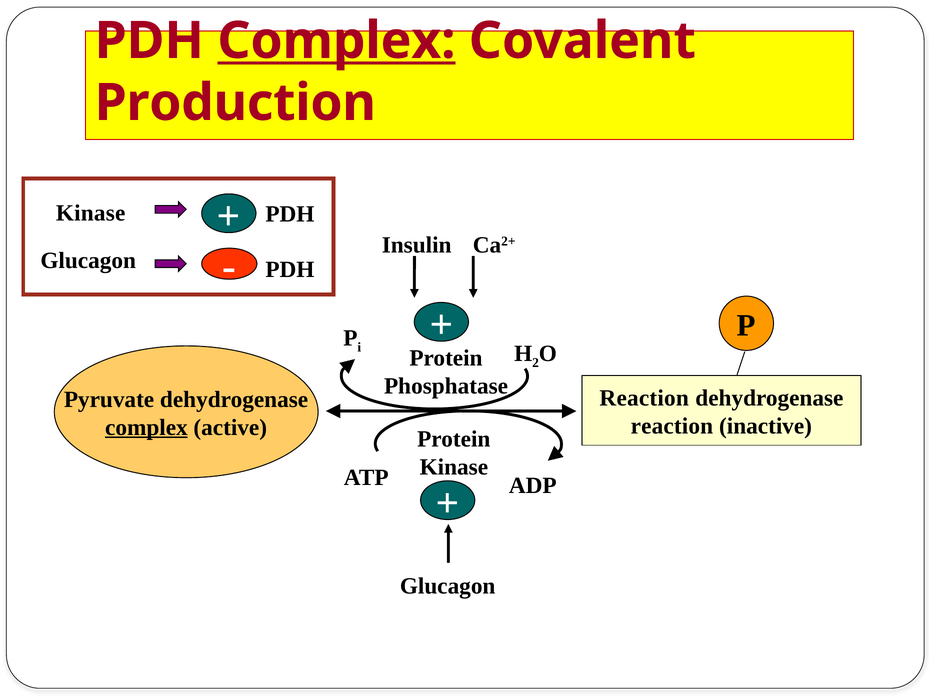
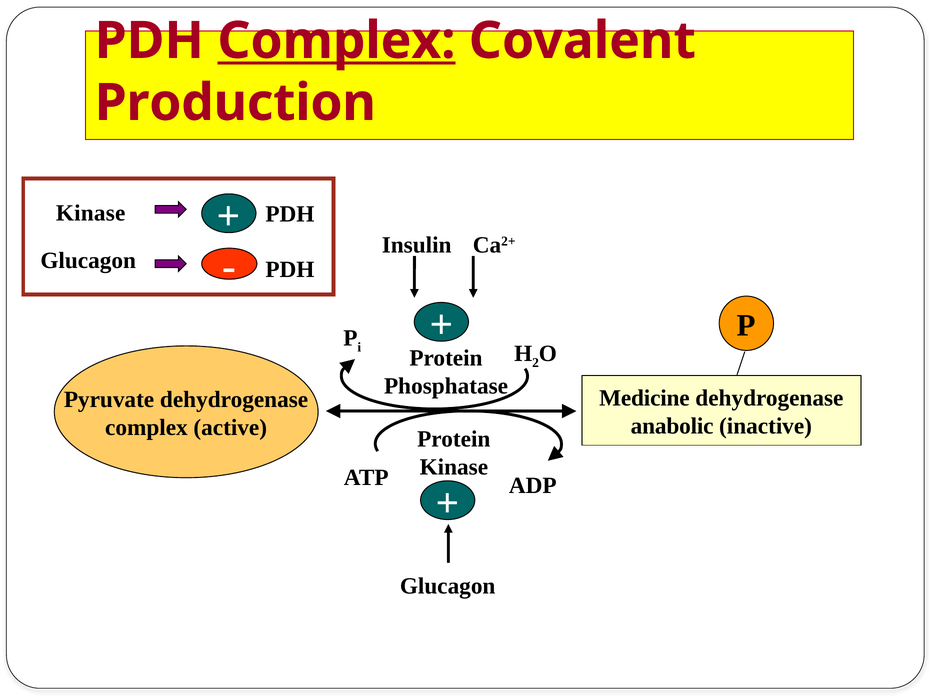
Reaction at (644, 398): Reaction -> Medicine
reaction at (672, 426): reaction -> anabolic
complex at (146, 428) underline: present -> none
